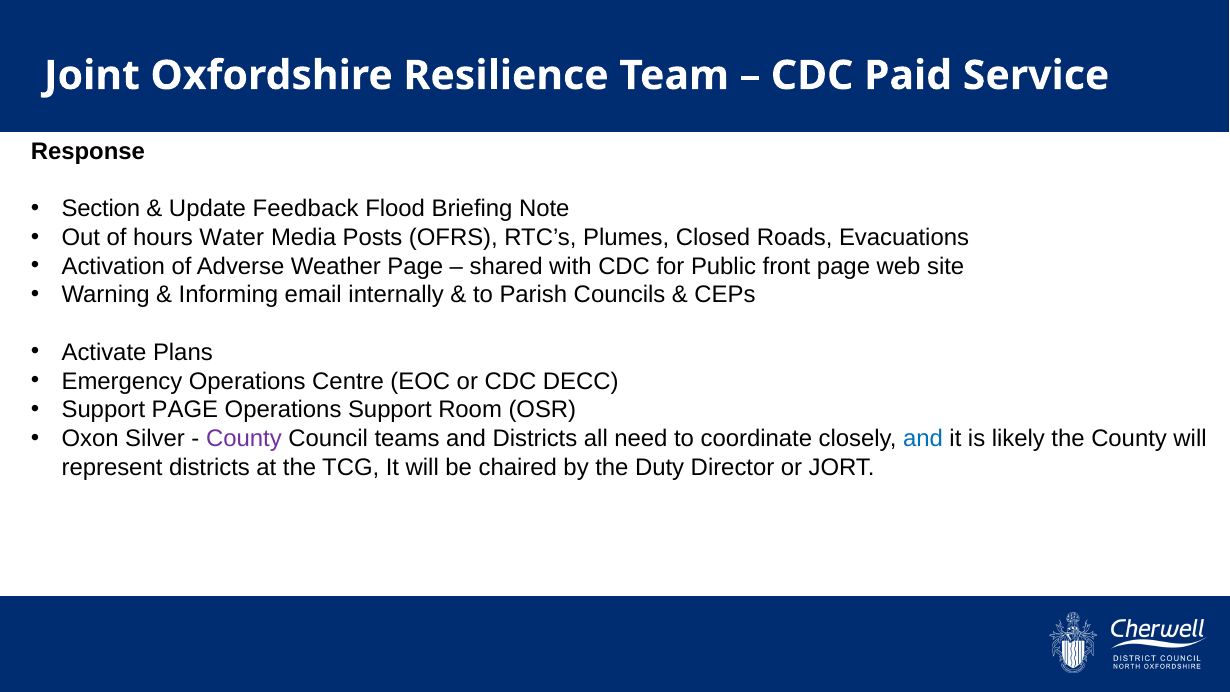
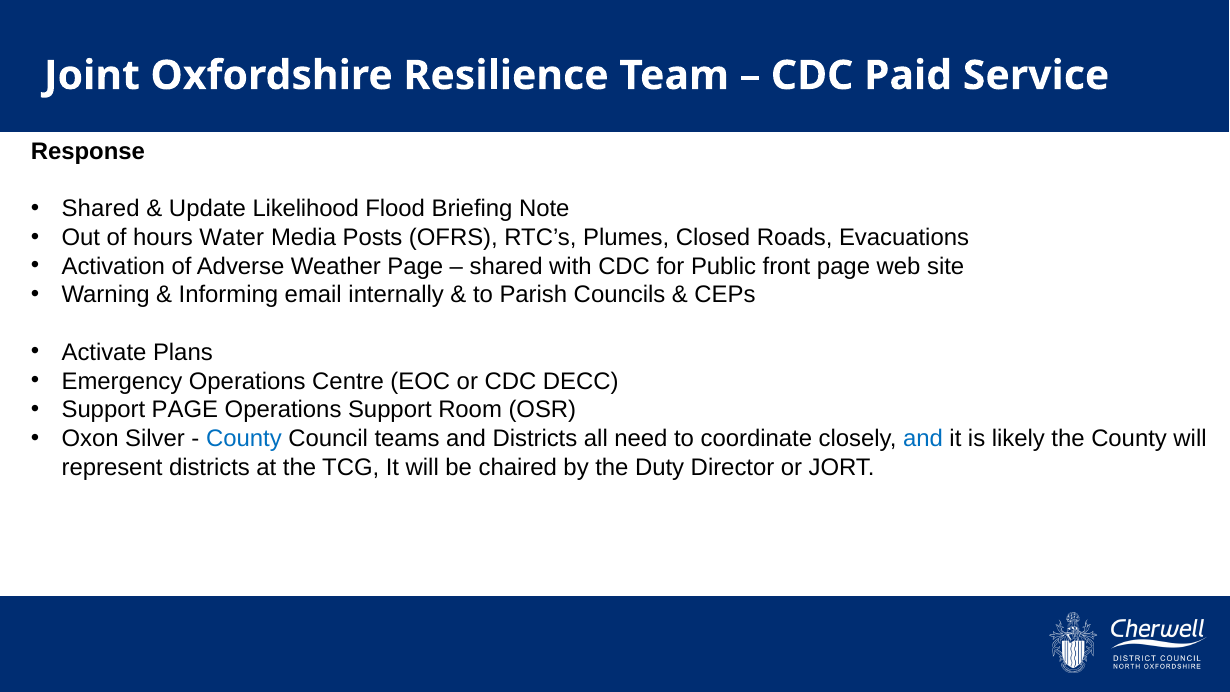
Section at (101, 209): Section -> Shared
Feedback: Feedback -> Likelihood
County at (244, 438) colour: purple -> blue
